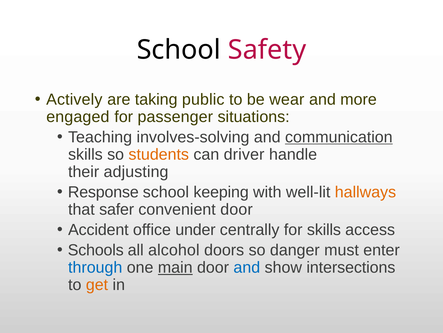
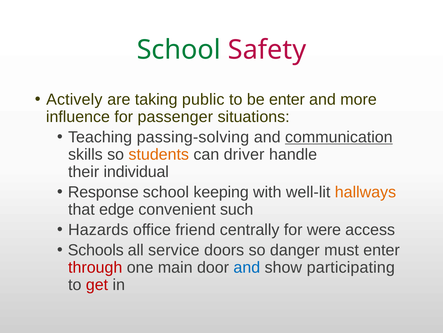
School at (179, 50) colour: black -> green
be wear: wear -> enter
engaged: engaged -> influence
involves-solving: involves-solving -> passing-solving
adjusting: adjusting -> individual
safer: safer -> edge
convenient door: door -> such
Accident: Accident -> Hazards
under: under -> friend
for skills: skills -> were
alcohol: alcohol -> service
through colour: blue -> red
main underline: present -> none
intersections: intersections -> participating
get colour: orange -> red
